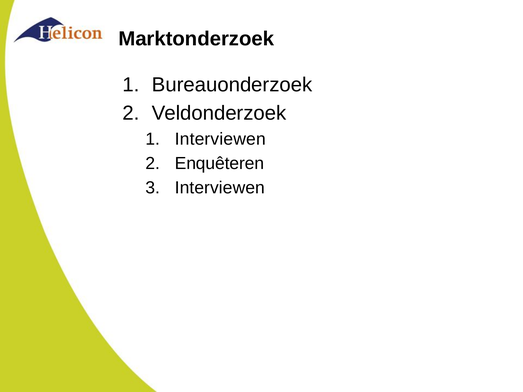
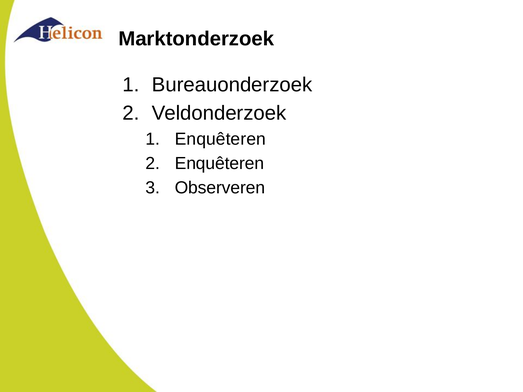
Interviewen at (220, 139): Interviewen -> Enquêteren
Interviewen at (220, 188): Interviewen -> Observeren
